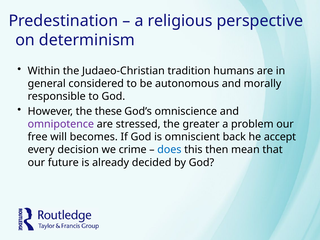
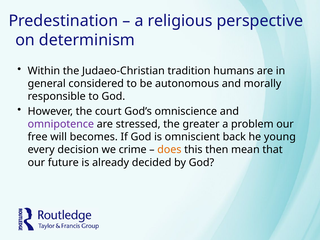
these: these -> court
accept: accept -> young
does colour: blue -> orange
